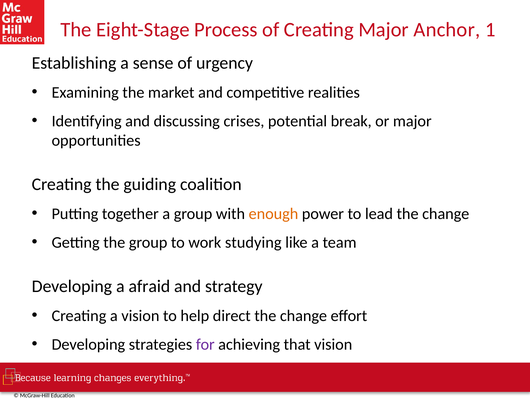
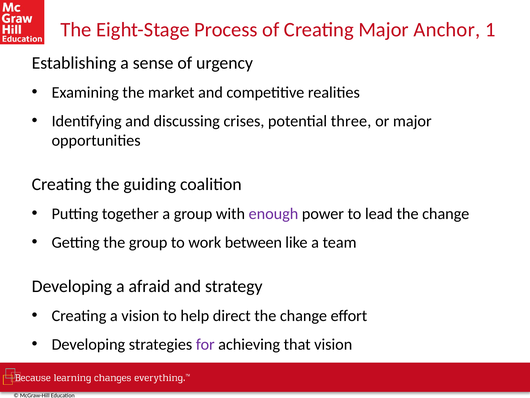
break: break -> three
enough colour: orange -> purple
studying: studying -> between
